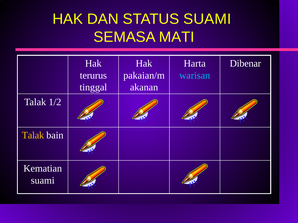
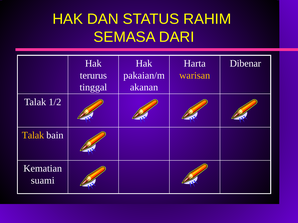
STATUS SUAMI: SUAMI -> RAHIM
MATI: MATI -> DARI
warisan colour: light blue -> yellow
